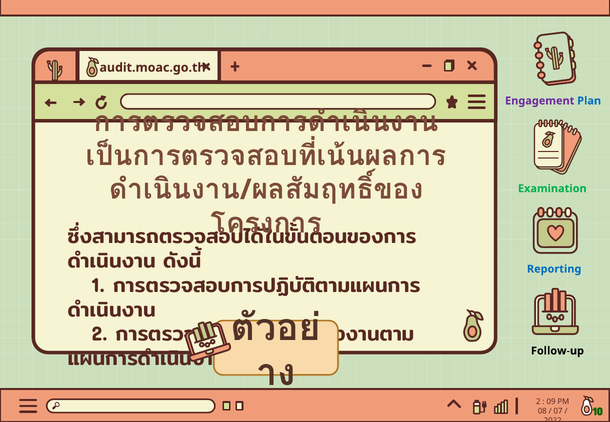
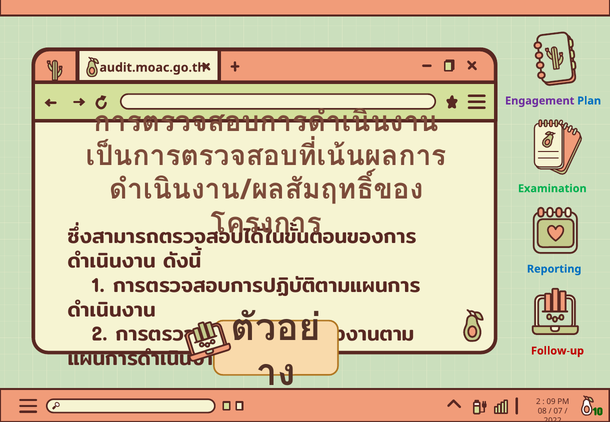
Follow-up colour: black -> red
